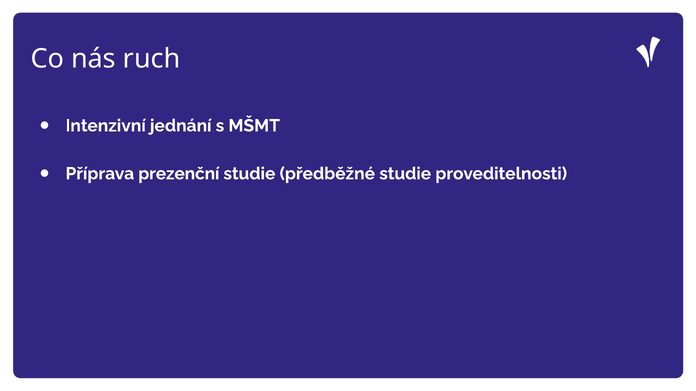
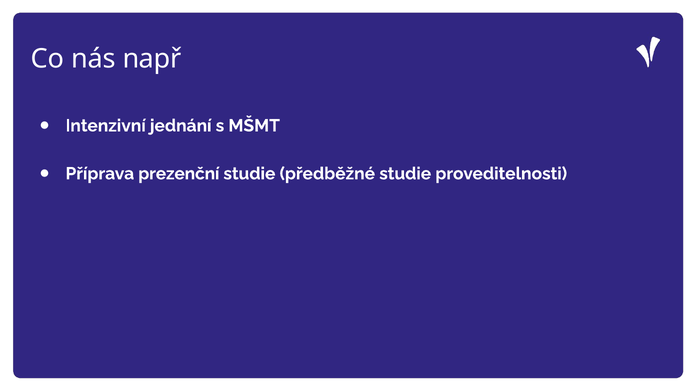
ruch: ruch -> např
